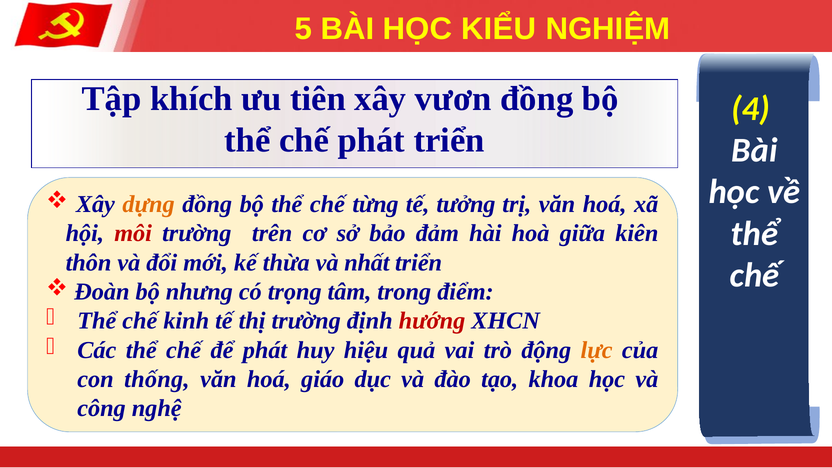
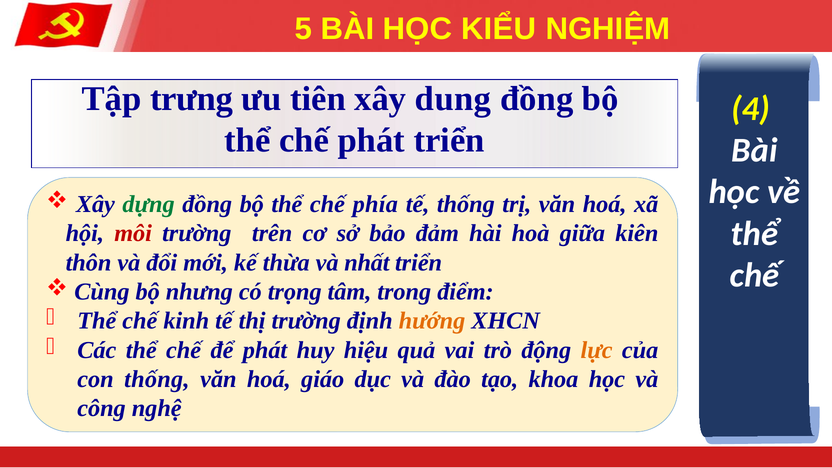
khích: khích -> trưng
vươn: vươn -> dung
dựng colour: orange -> green
từng: từng -> phía
tế tưởng: tưởng -> thống
Đoàn: Đoàn -> Cùng
hướng colour: red -> orange
